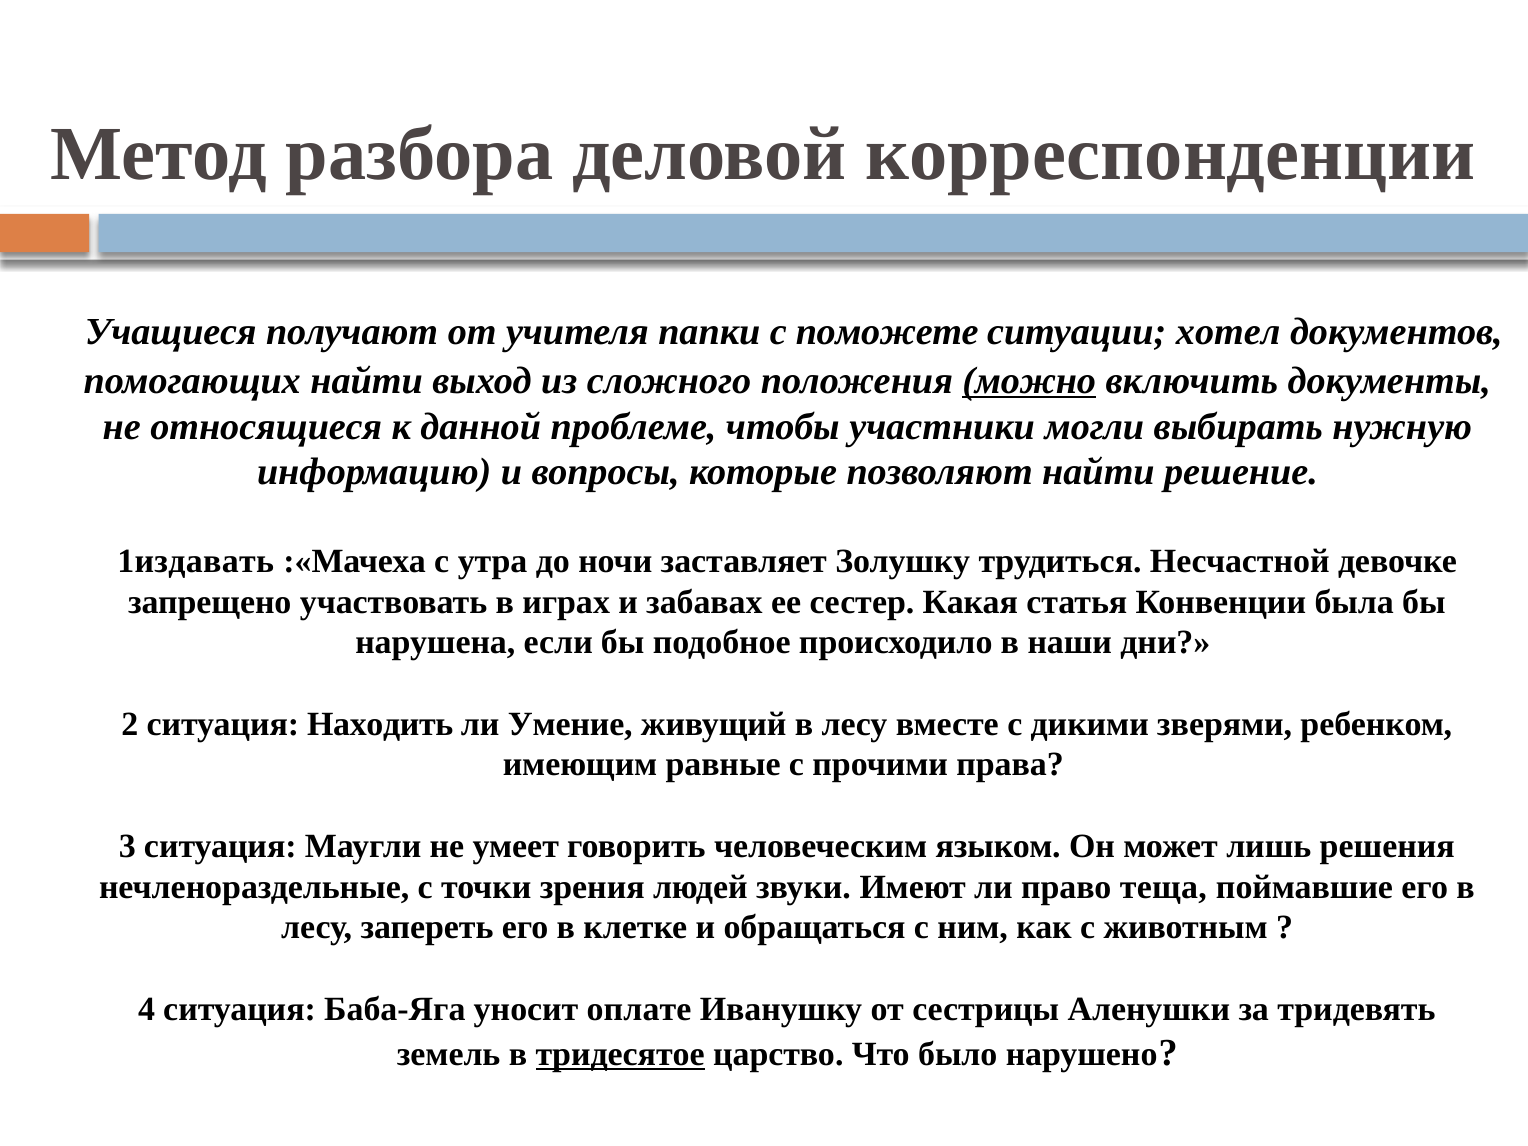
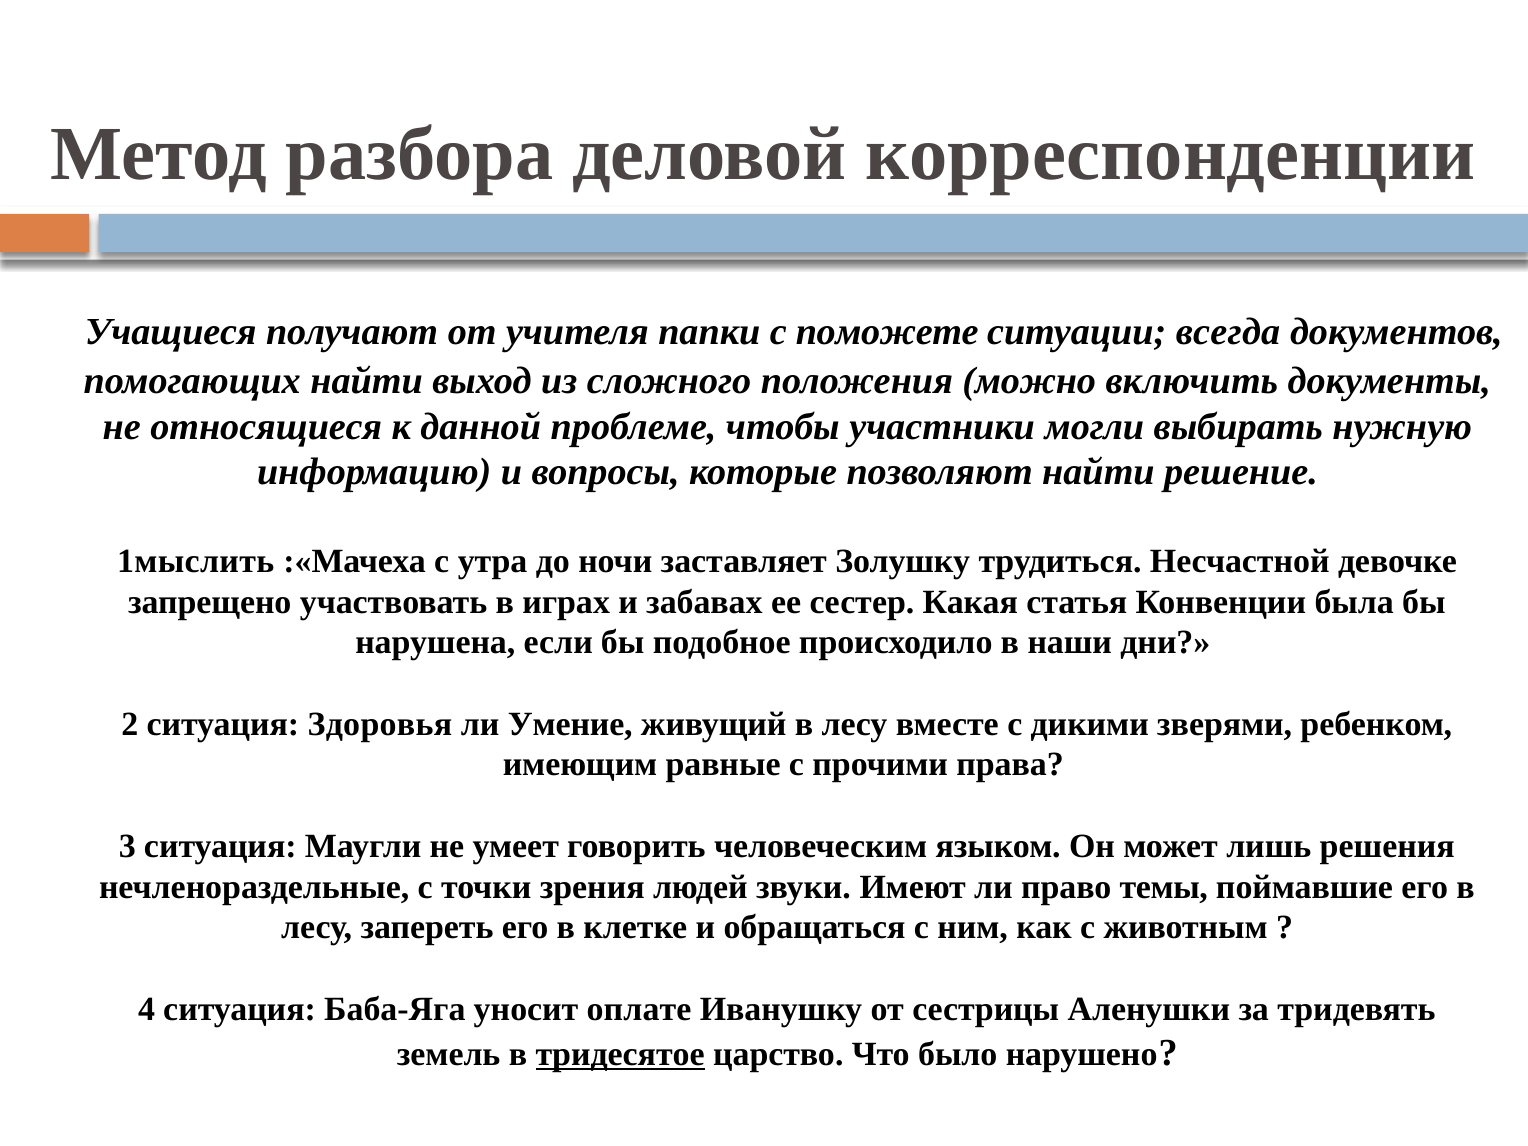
хотел: хотел -> всегда
можно underline: present -> none
1издавать: 1издавать -> 1мыслить
Находить: Находить -> Здоровья
теща: теща -> темы
